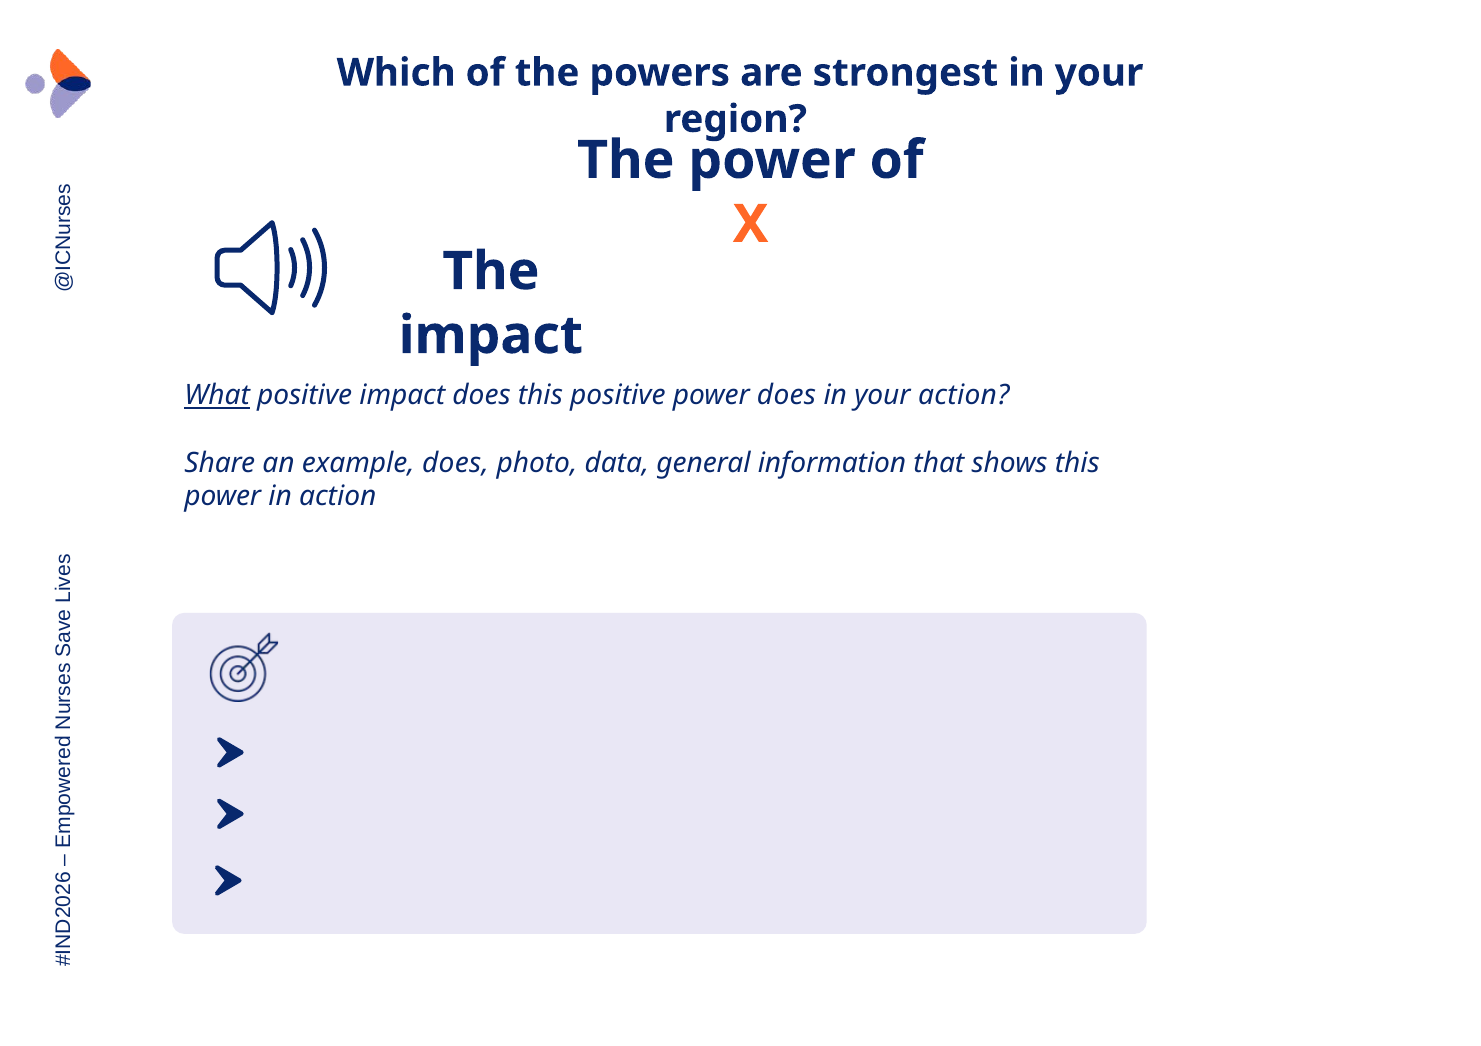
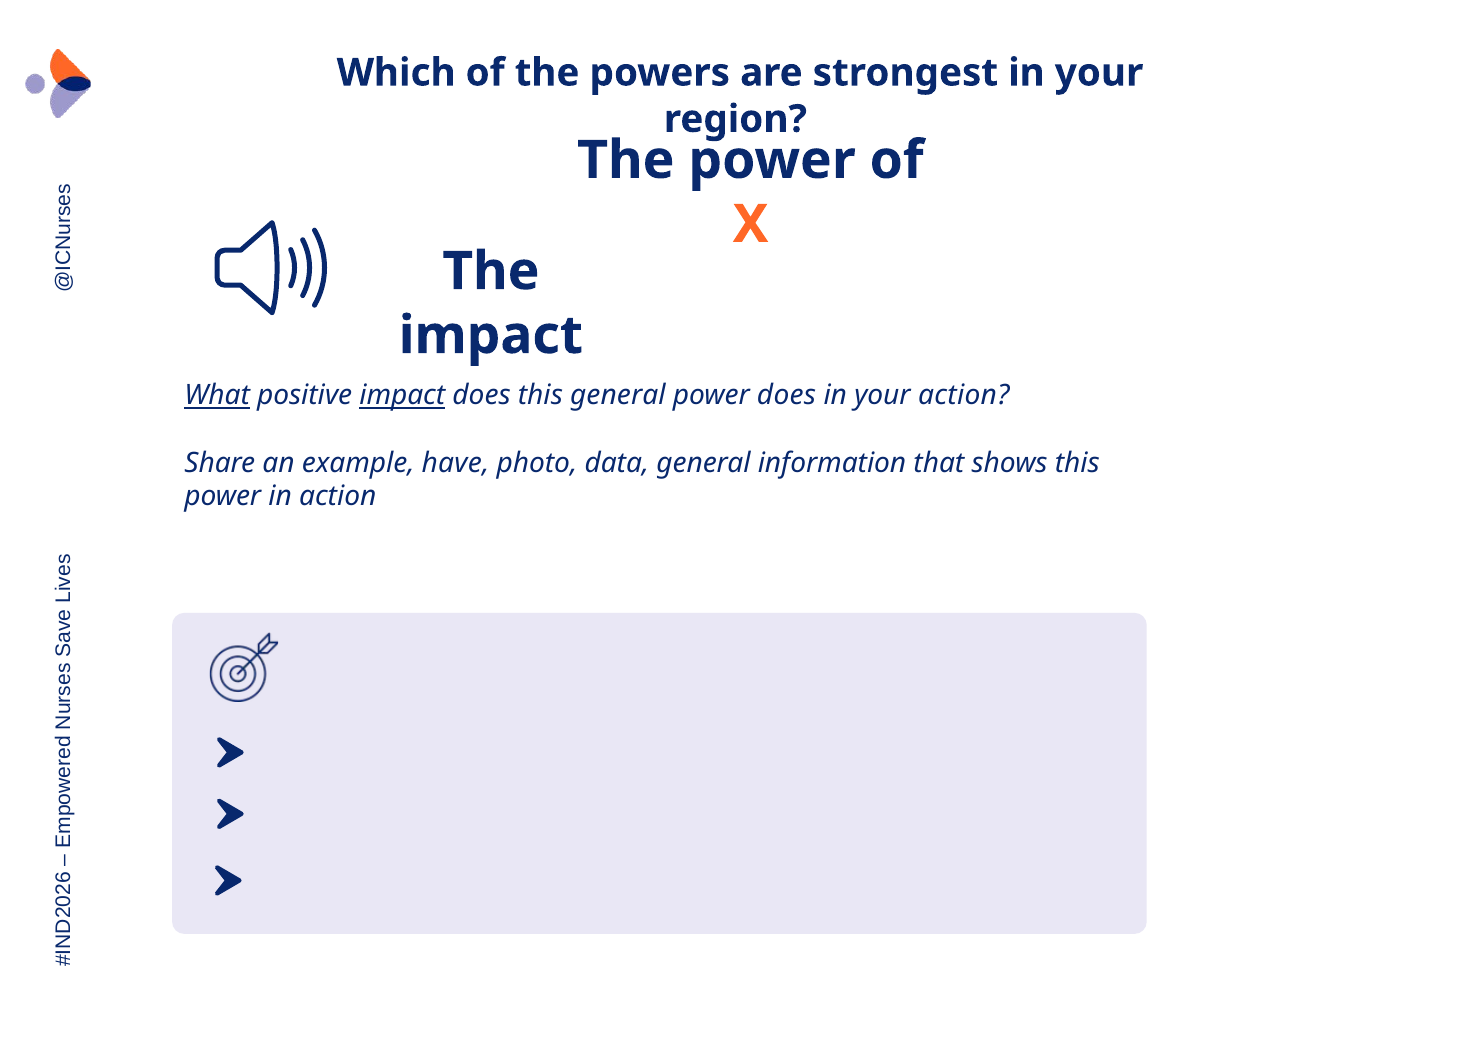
impact at (402, 396) underline: none -> present
this positive: positive -> general
example does: does -> have
